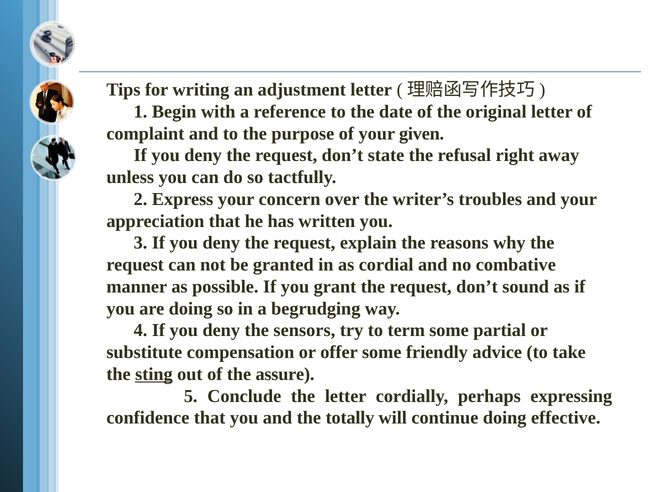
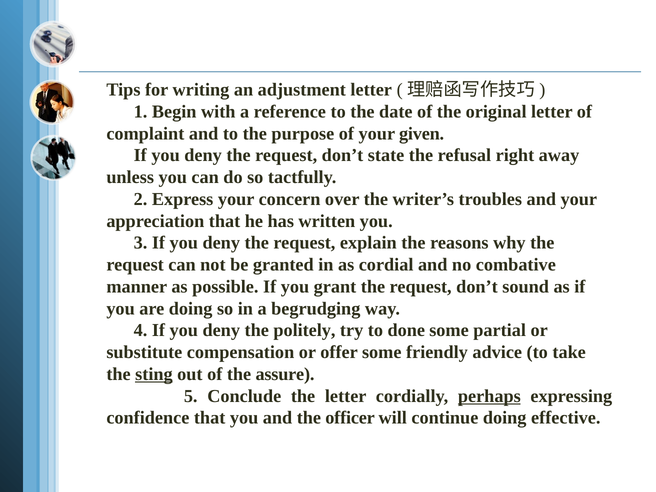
sensors: sensors -> politely
term: term -> done
perhaps underline: none -> present
totally: totally -> officer
